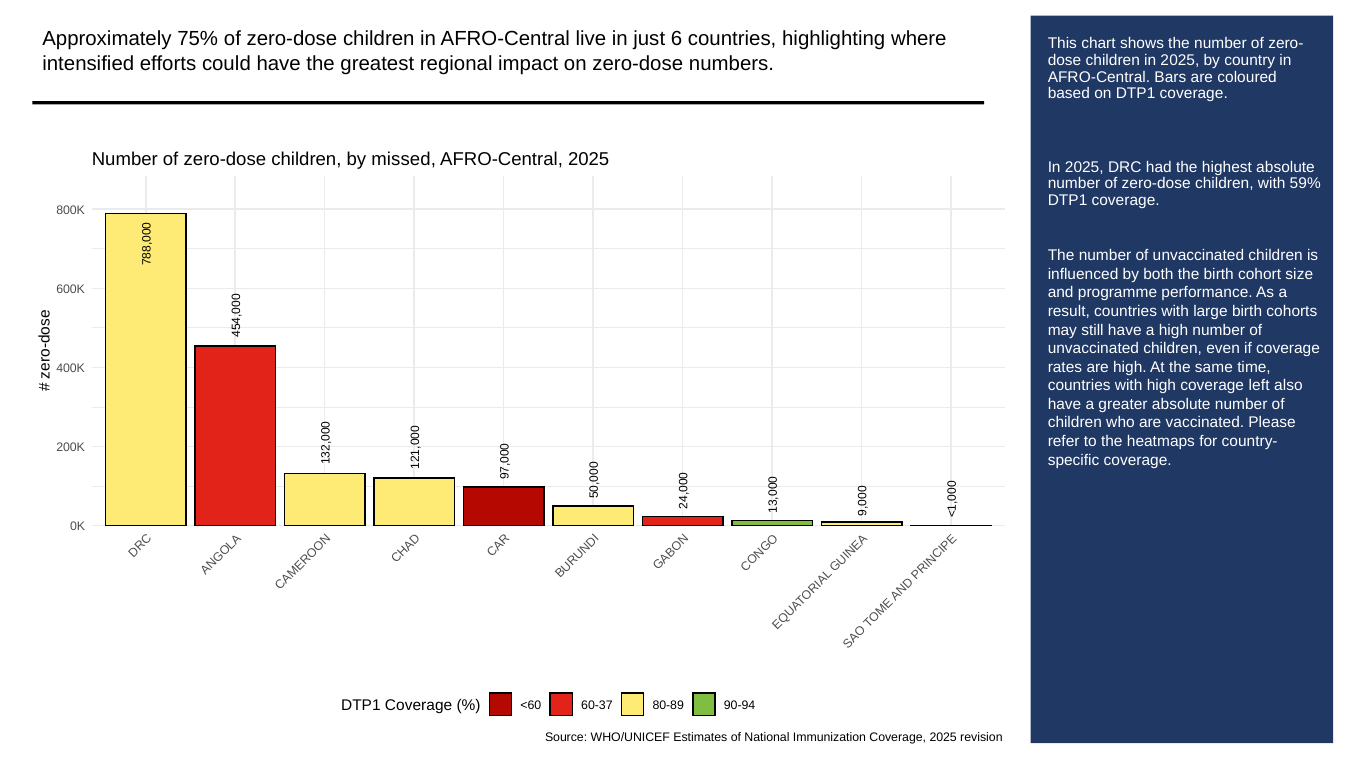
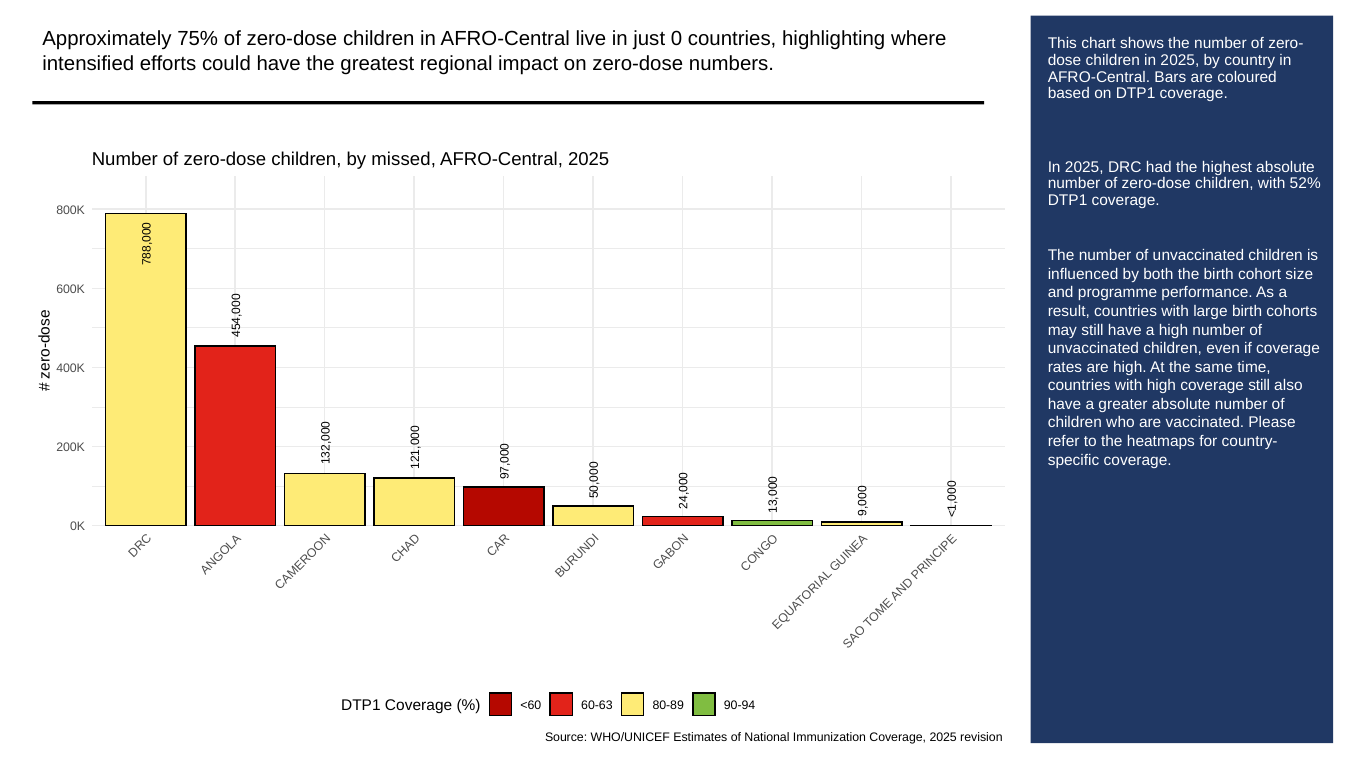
just 6: 6 -> 0
59%: 59% -> 52%
coverage left: left -> still
60-37: 60-37 -> 60-63
